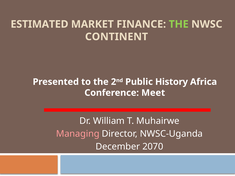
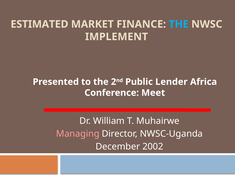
THE at (179, 24) colour: light green -> light blue
CONTINENT: CONTINENT -> IMPLEMENT
History: History -> Lender
2070: 2070 -> 2002
